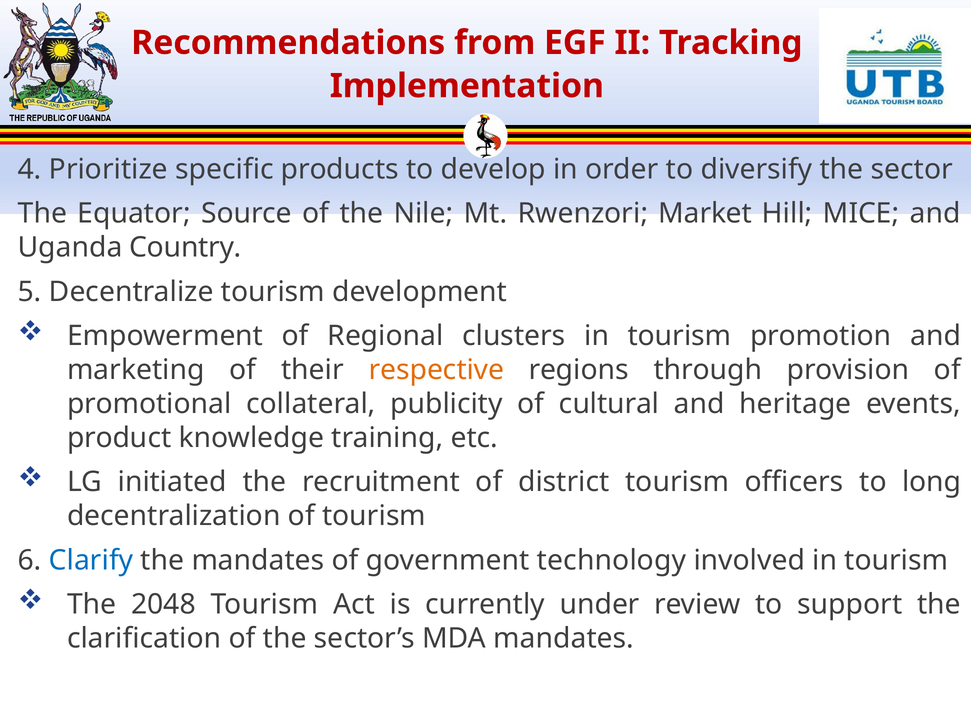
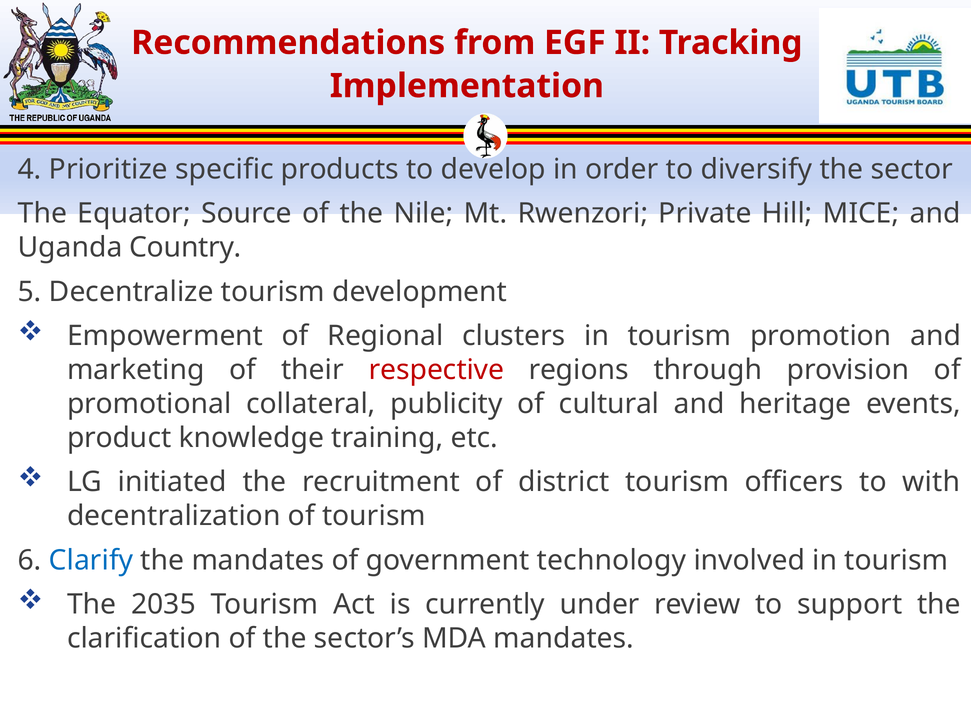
Market: Market -> Private
respective colour: orange -> red
long: long -> with
2048: 2048 -> 2035
